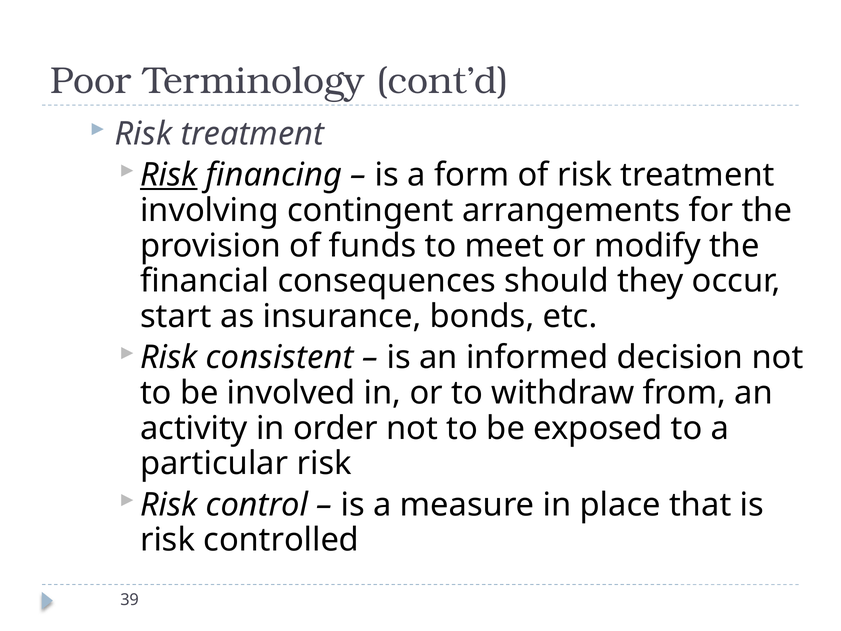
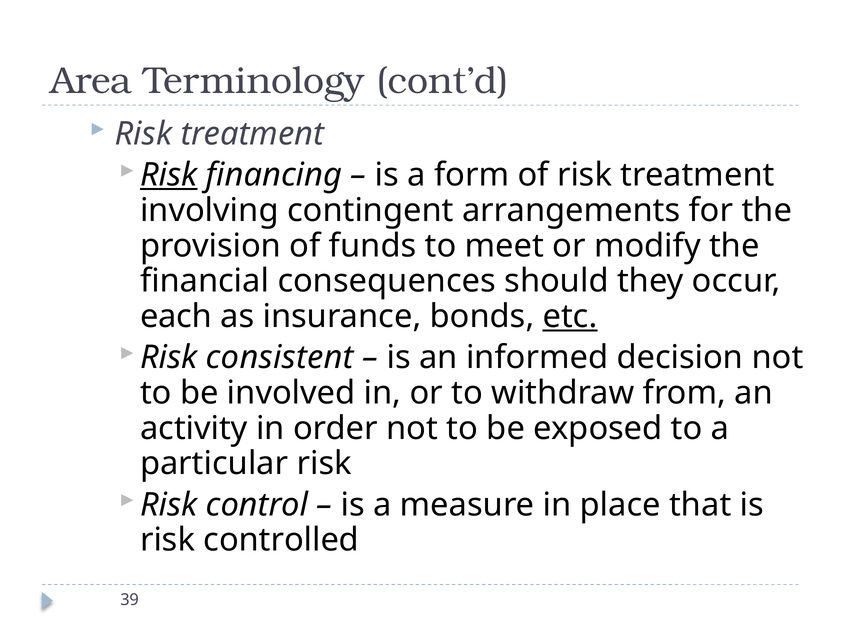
Poor: Poor -> Area
start: start -> each
etc underline: none -> present
